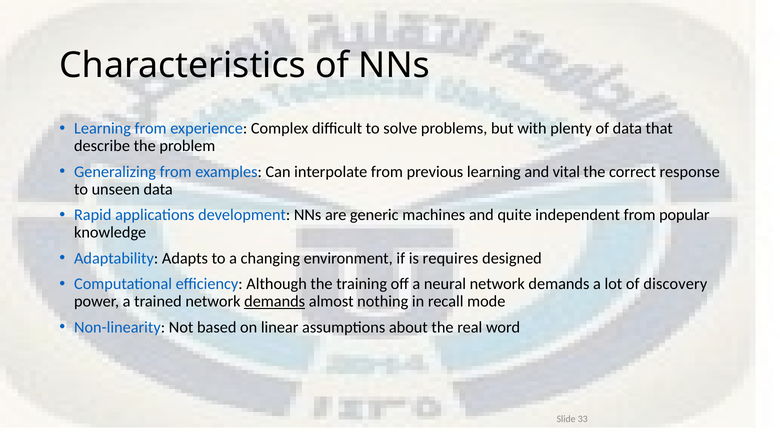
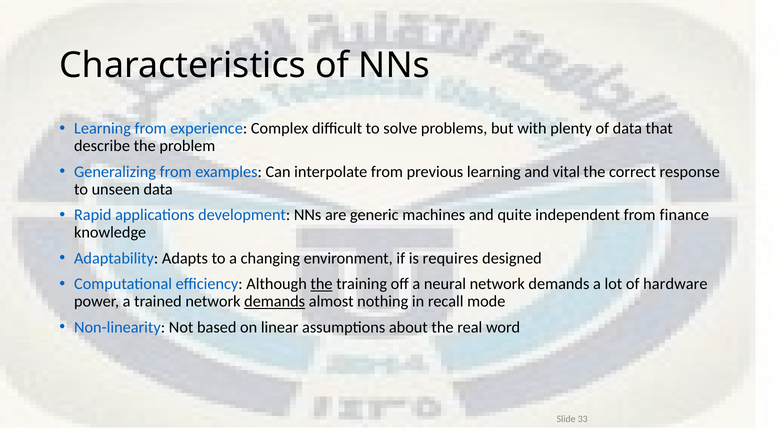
popular: popular -> finance
the at (322, 284) underline: none -> present
discovery: discovery -> hardware
